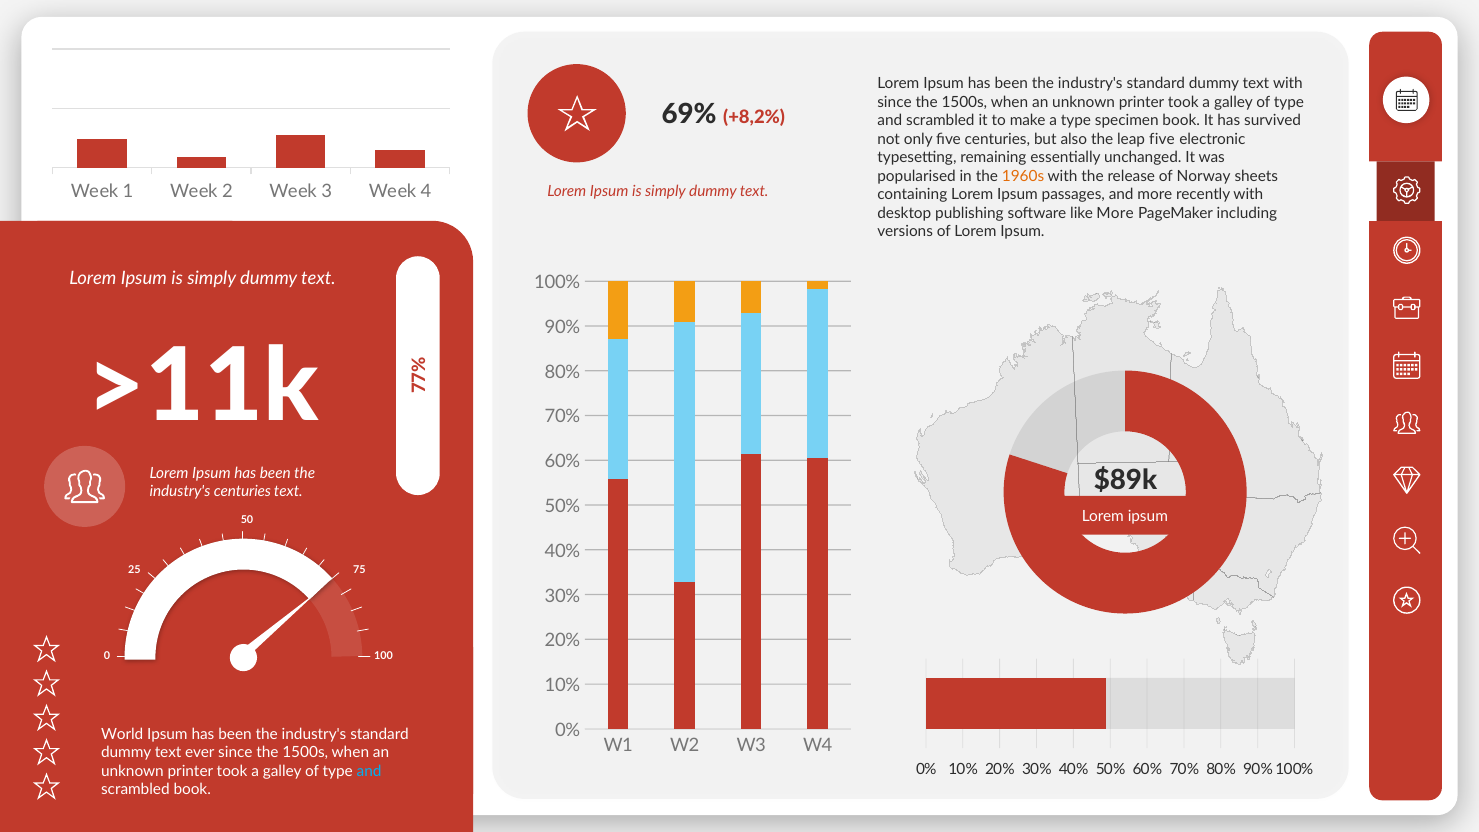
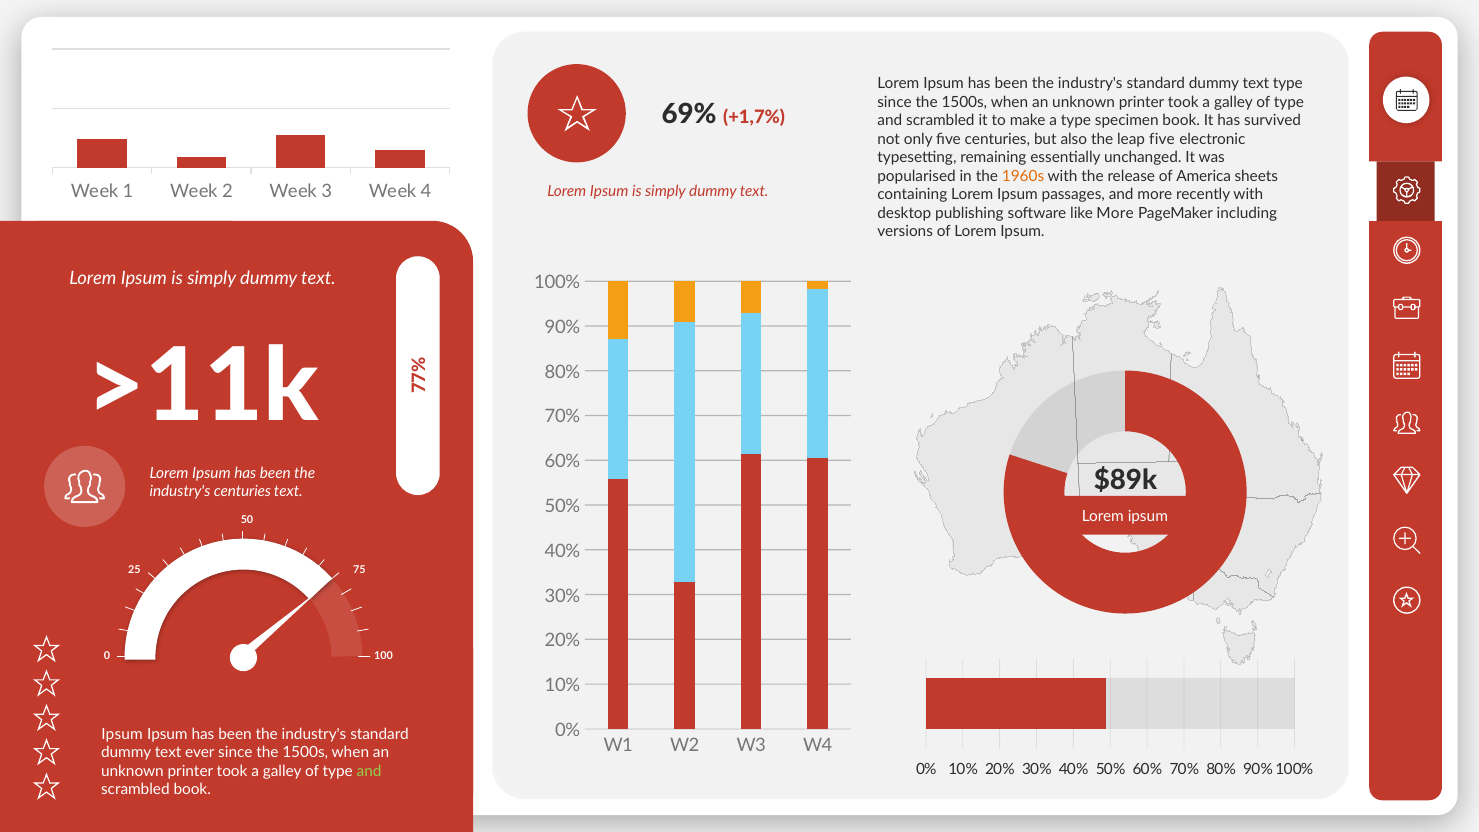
text with: with -> type
+8,2%: +8,2% -> +1,7%
Norway: Norway -> America
World at (122, 734): World -> Ipsum
and at (369, 771) colour: light blue -> light green
